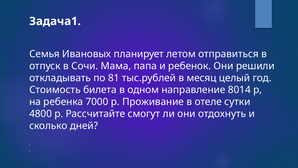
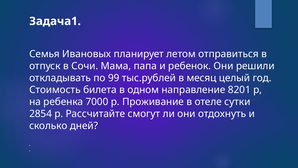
81: 81 -> 99
8014: 8014 -> 8201
4800: 4800 -> 2854
